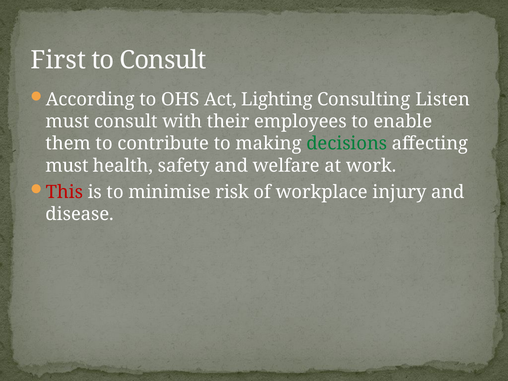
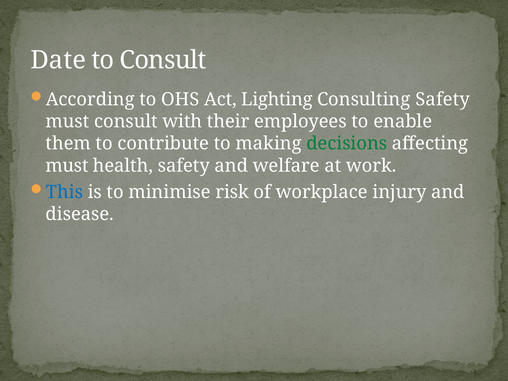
First: First -> Date
Consulting Listen: Listen -> Safety
This colour: red -> blue
